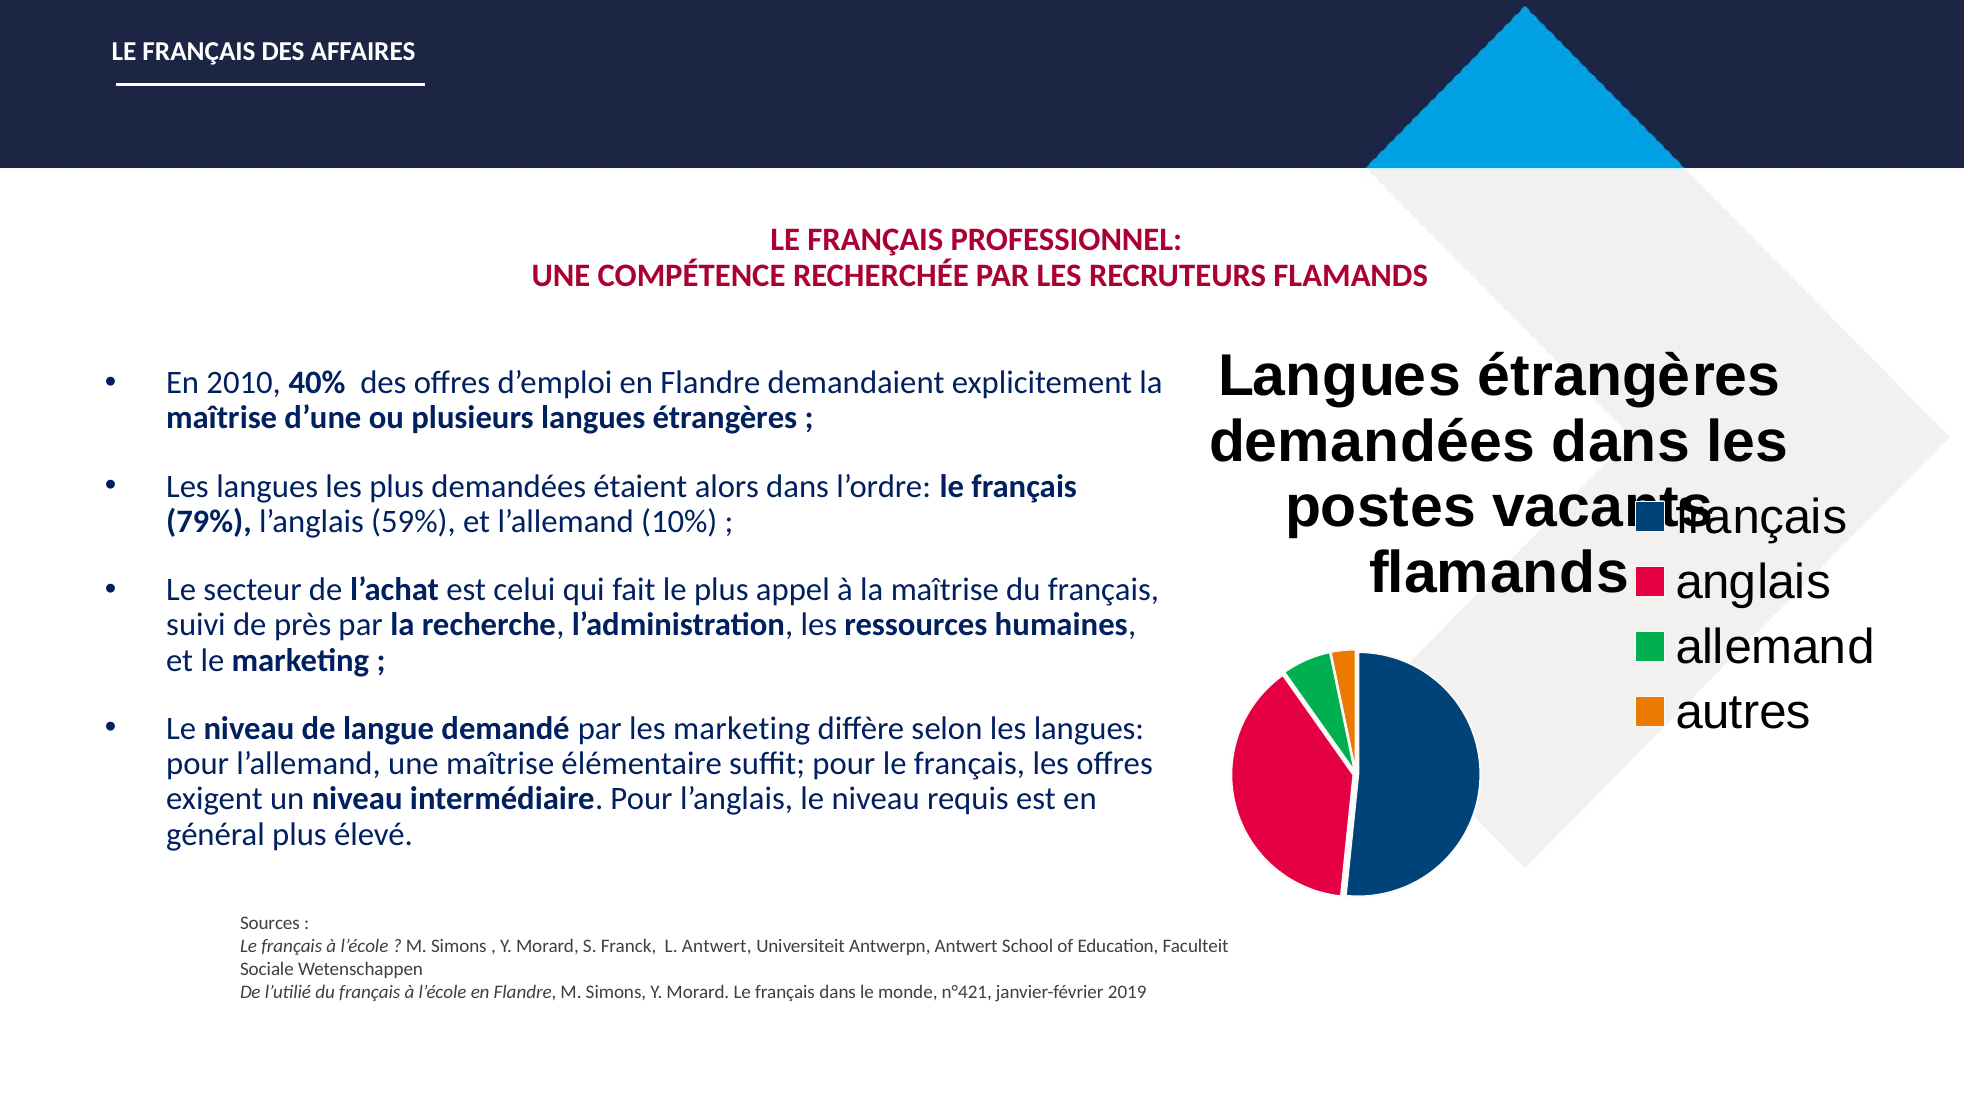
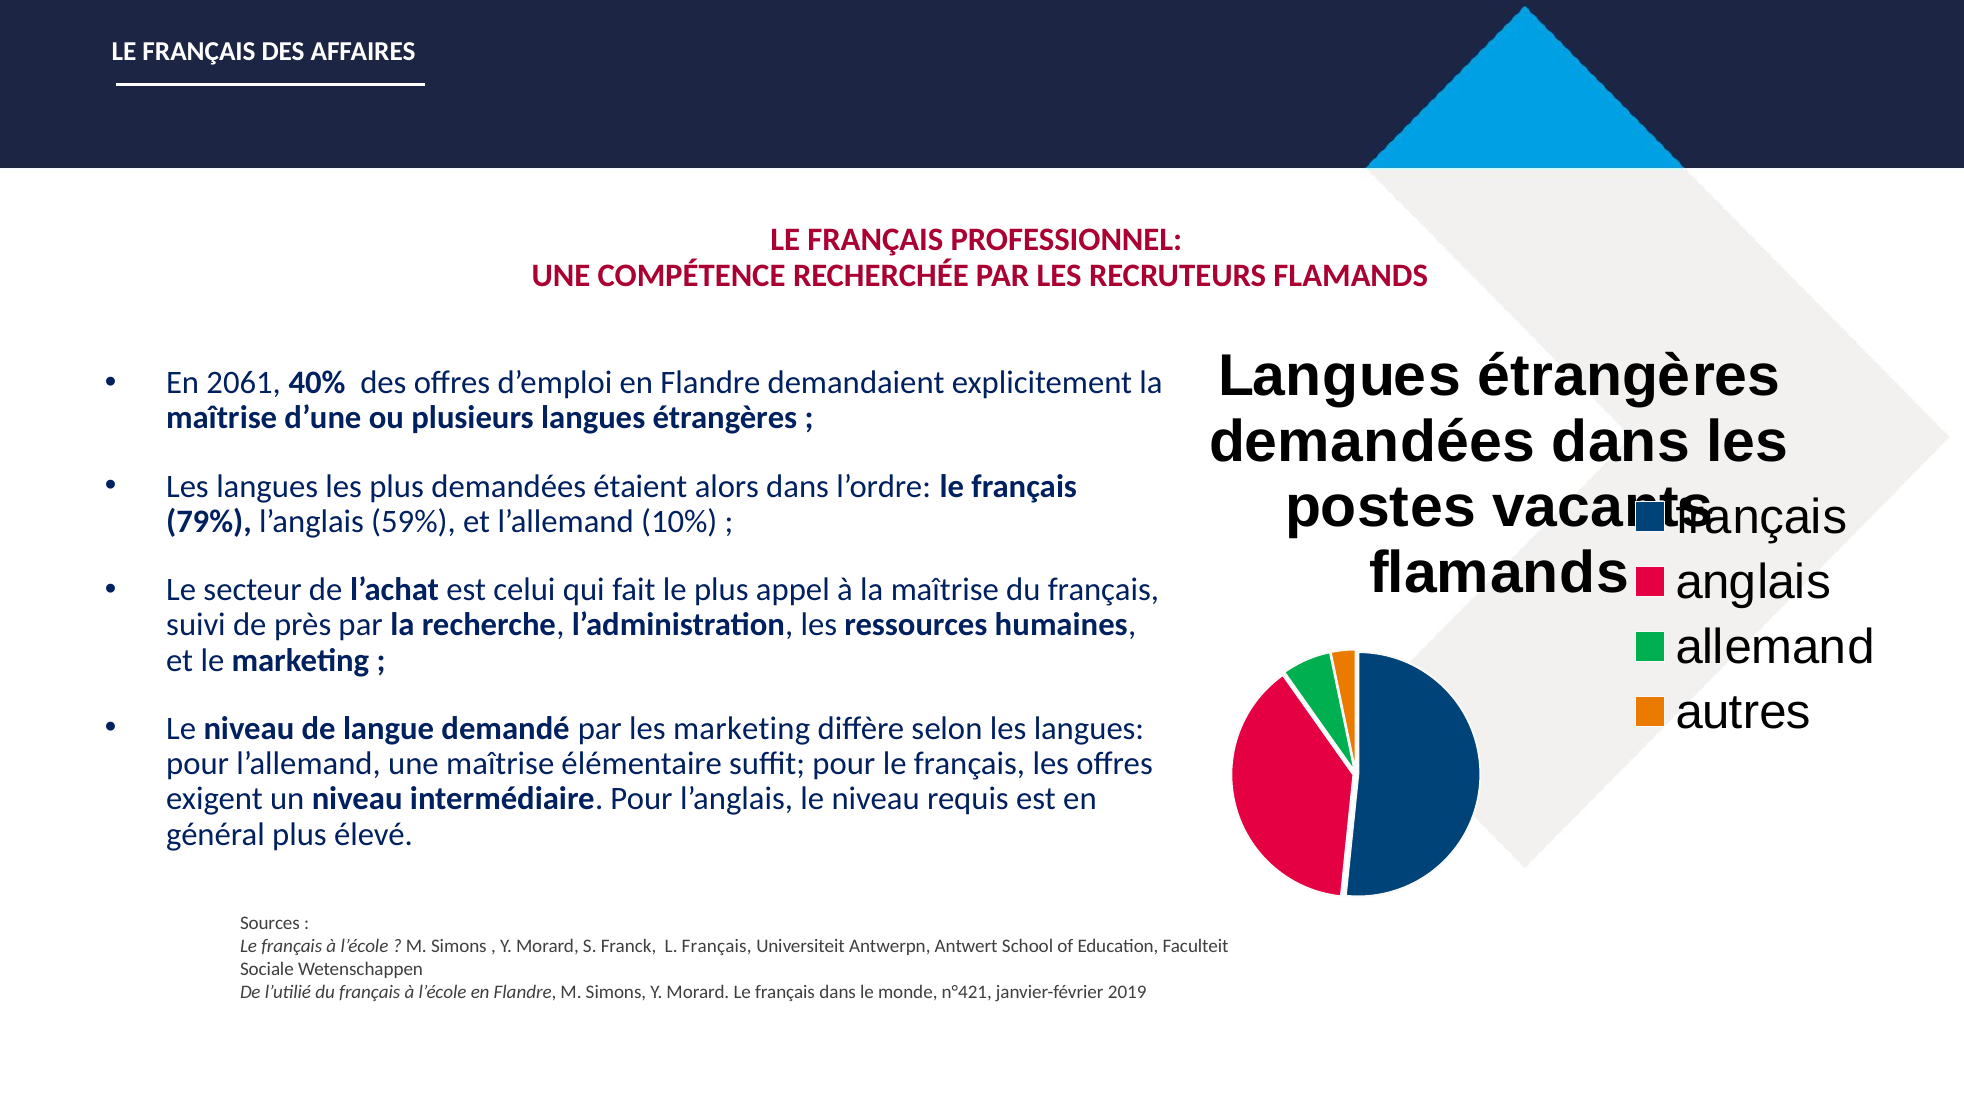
2010: 2010 -> 2061
L Antwert: Antwert -> Français
